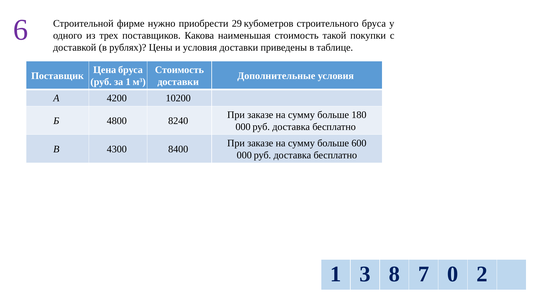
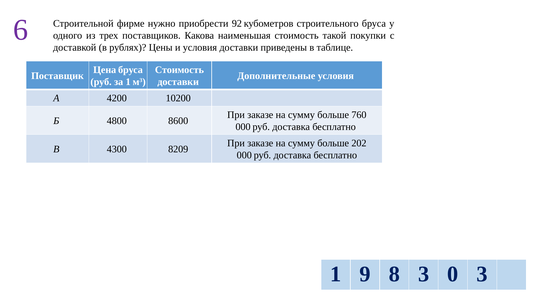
29: 29 -> 92
180: 180 -> 760
8240: 8240 -> 8600
600: 600 -> 202
8400: 8400 -> 8209
3: 3 -> 9
8 7: 7 -> 3
0 2: 2 -> 3
